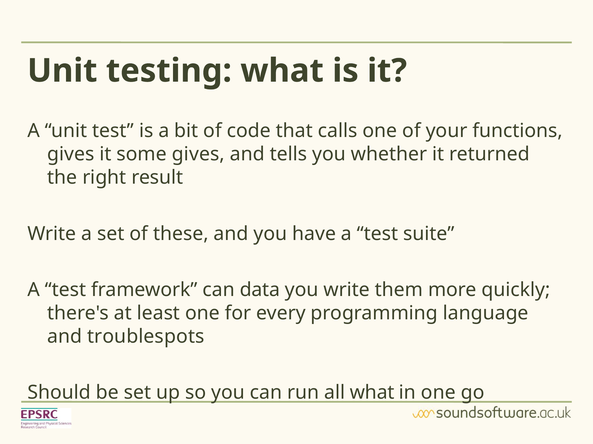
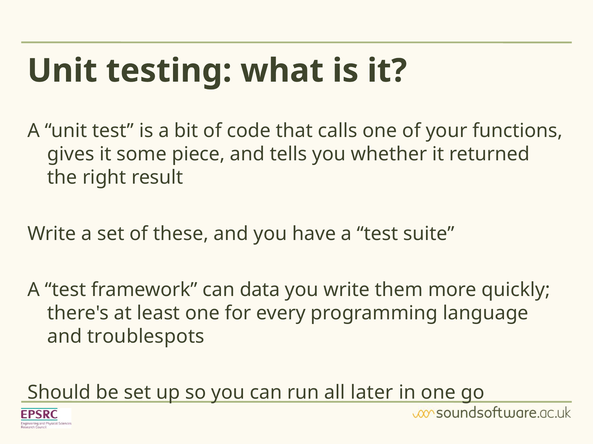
some gives: gives -> piece
all what: what -> later
